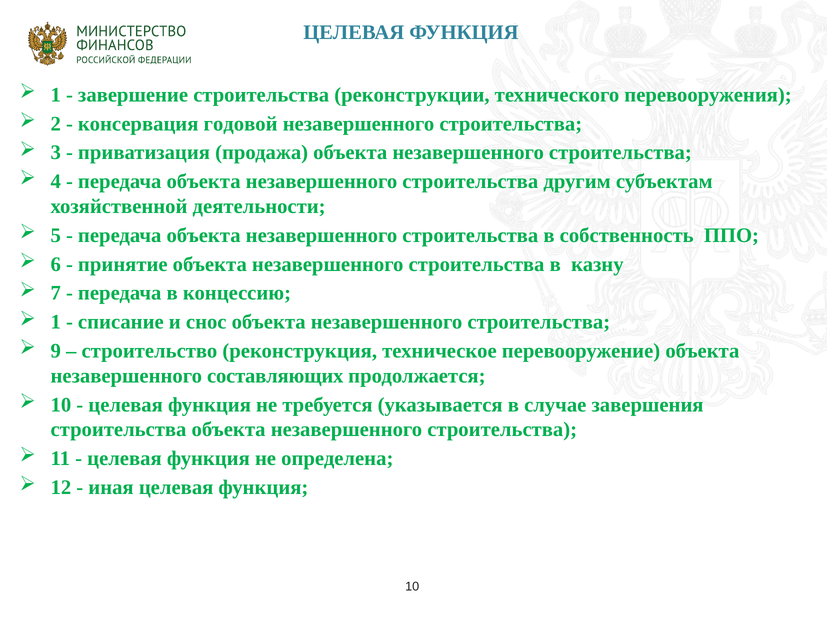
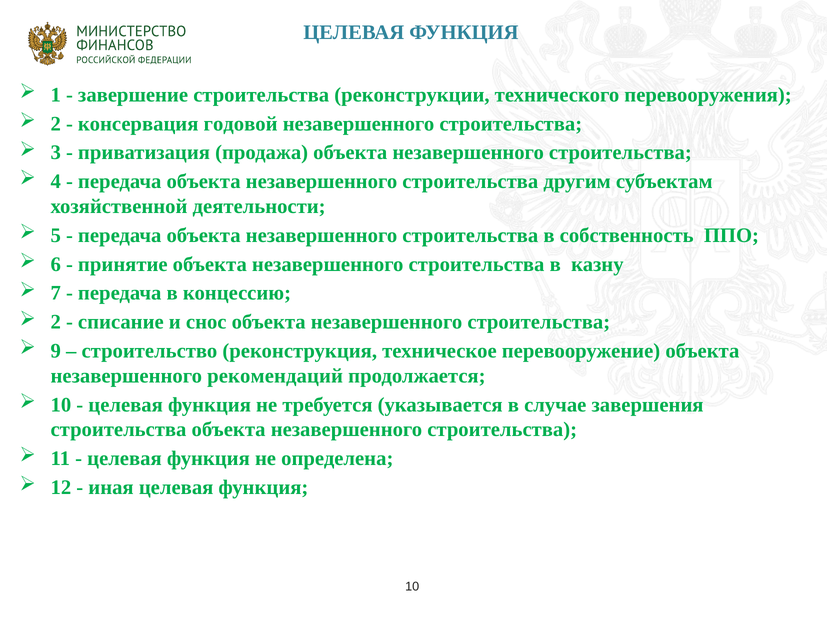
1 at (56, 322): 1 -> 2
составляющих: составляющих -> рекомендаций
